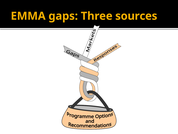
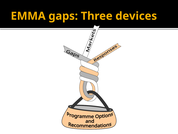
sources: sources -> devices
